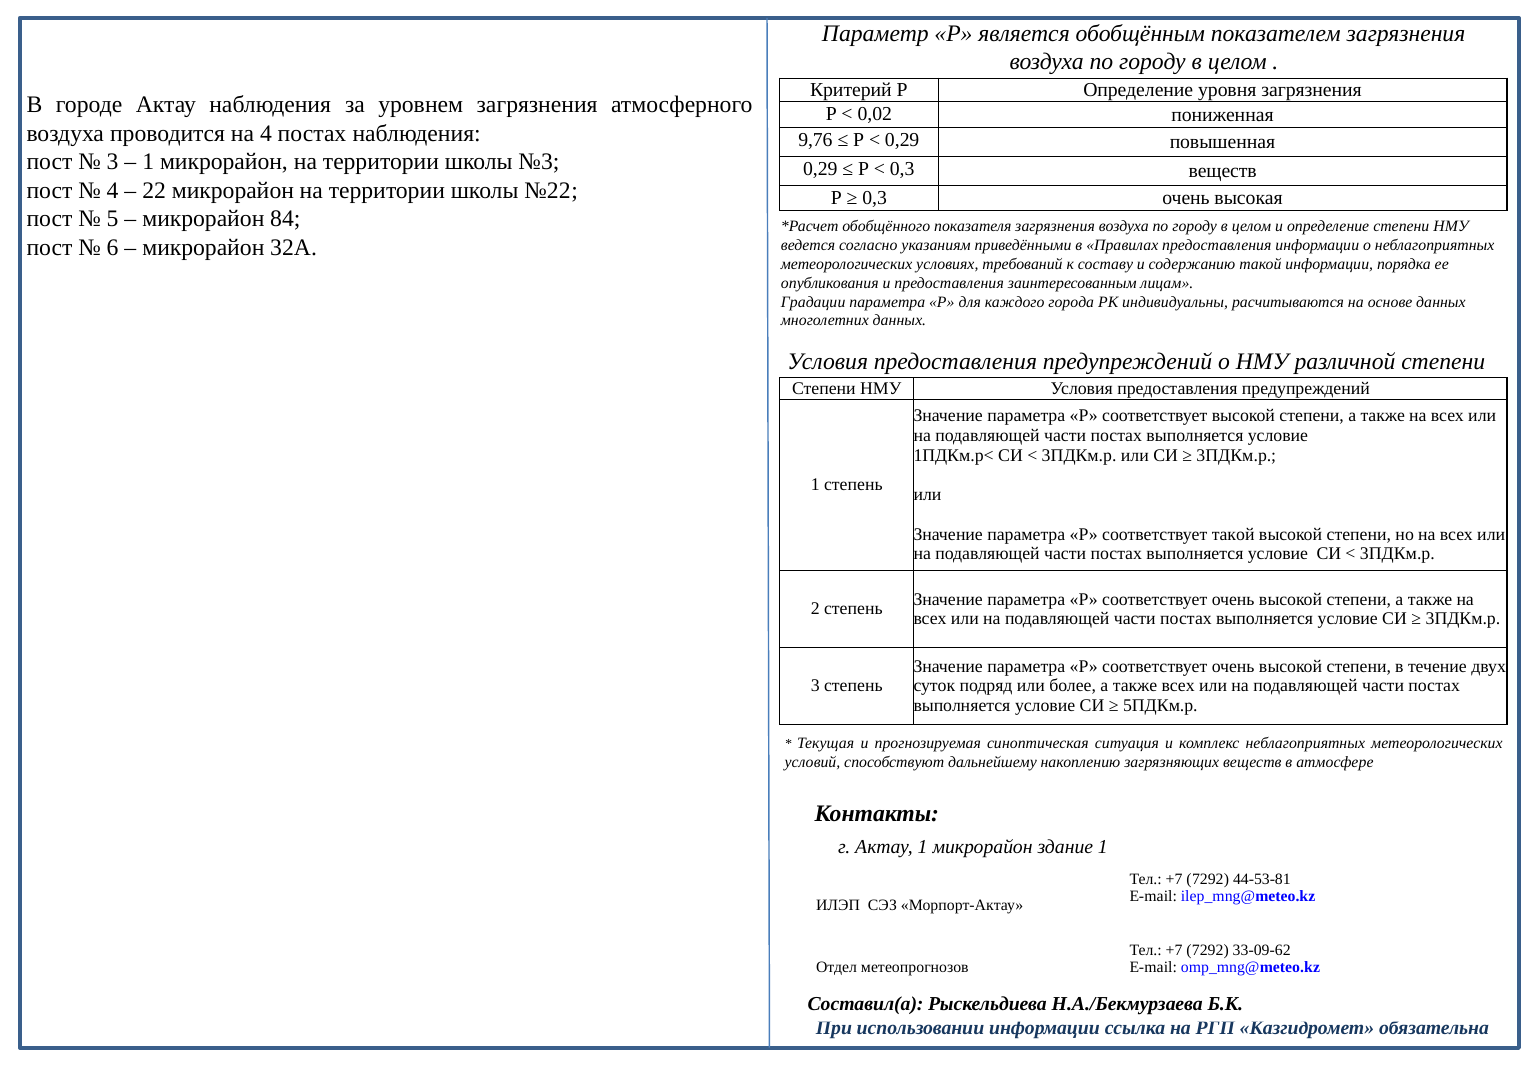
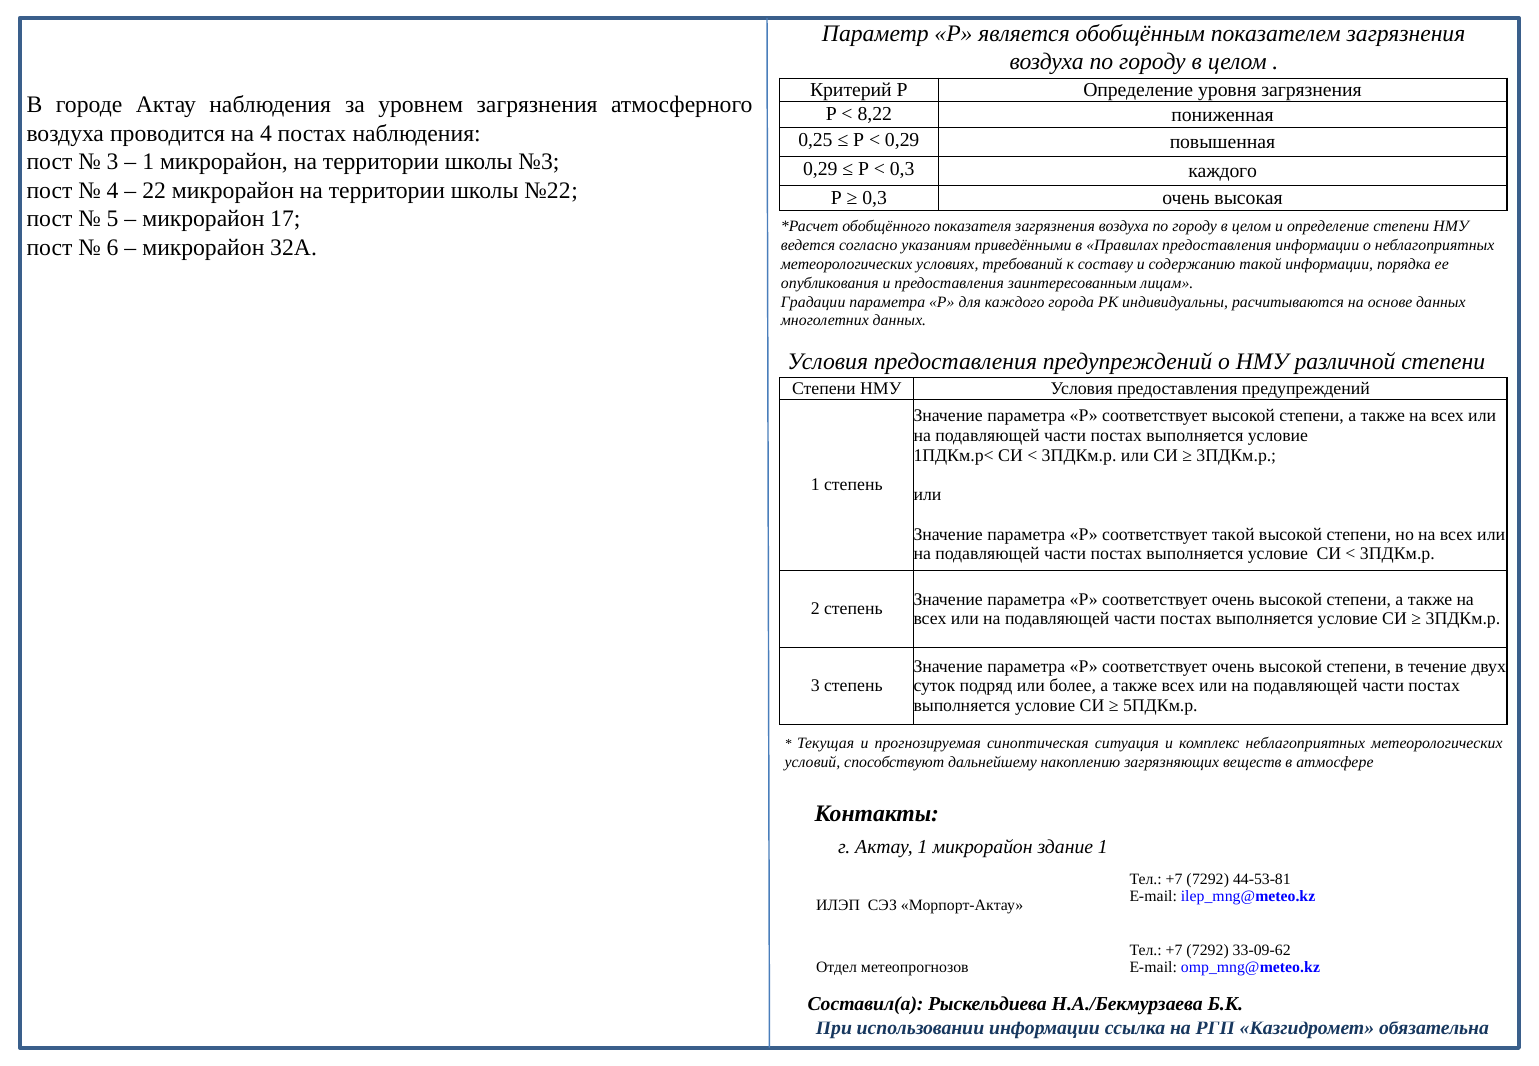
0,02: 0,02 -> 8,22
9,76: 9,76 -> 0,25
0,3 веществ: веществ -> каждого
84: 84 -> 17
